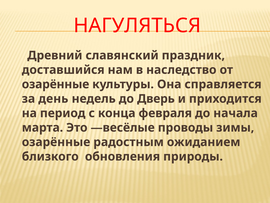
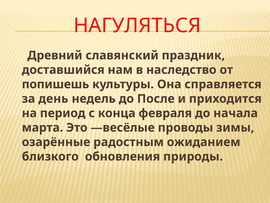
озарённые at (56, 84): озарённые -> попишешь
Дверь: Дверь -> После
